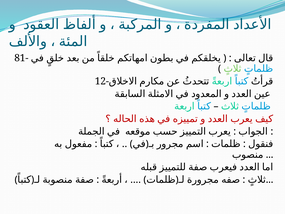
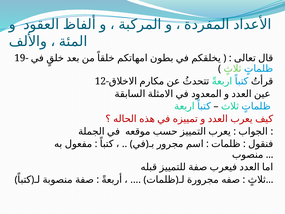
81-: 81- -> 19-
